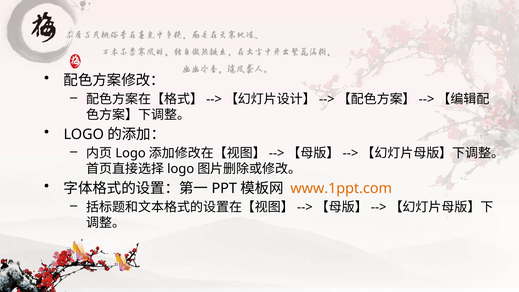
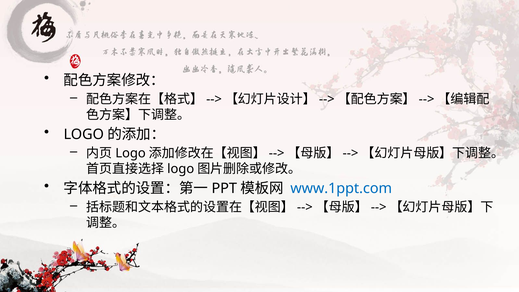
www.1ppt.com colour: orange -> blue
